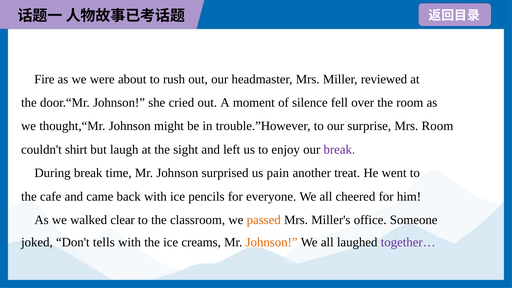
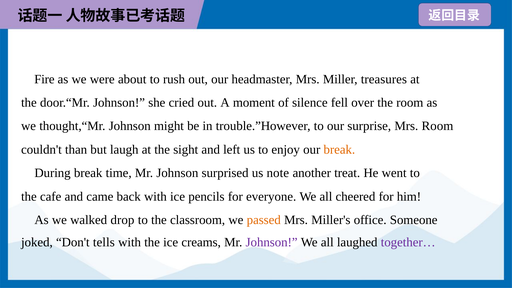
reviewed: reviewed -> treasures
shirt: shirt -> than
break at (339, 150) colour: purple -> orange
pain: pain -> note
clear: clear -> drop
Johnson at (272, 242) colour: orange -> purple
